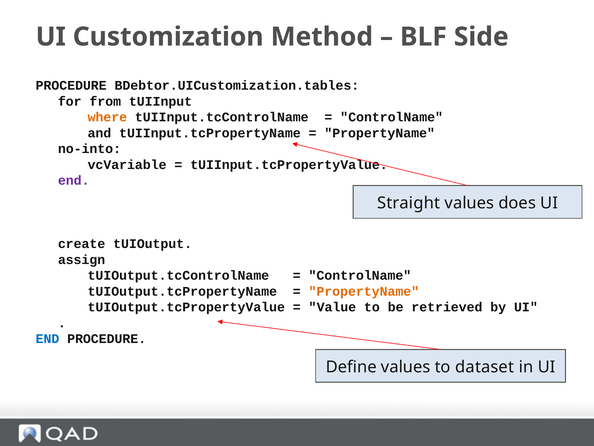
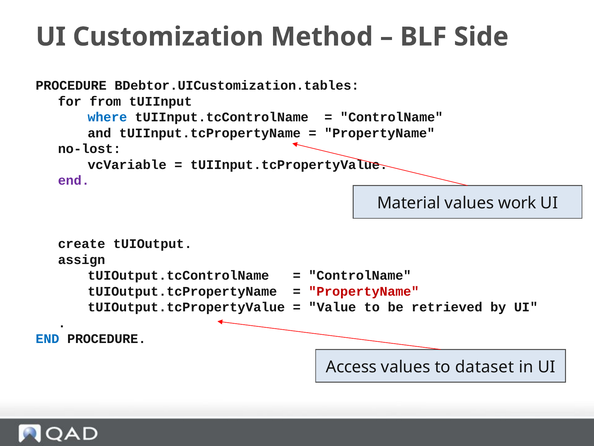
where colour: orange -> blue
no-into: no-into -> no-lost
Straight: Straight -> Material
does: does -> work
PropertyName at (364, 291) colour: orange -> red
Define: Define -> Access
